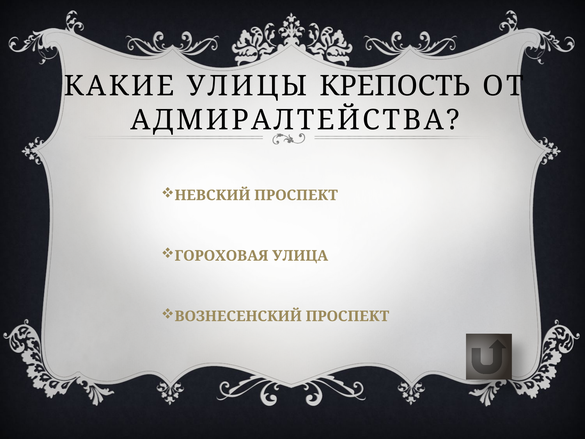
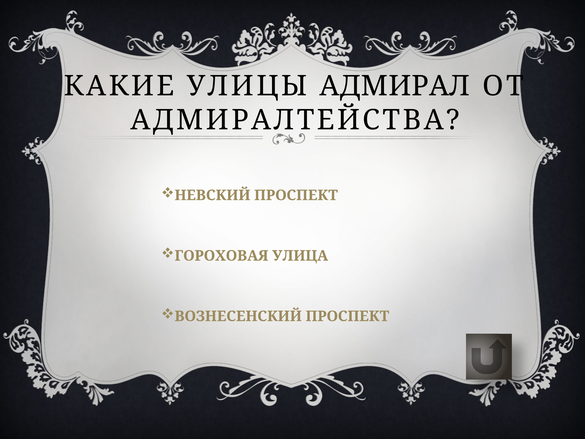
КРЕПОСТЬ: КРЕПОСТЬ -> АДМИРАЛ
